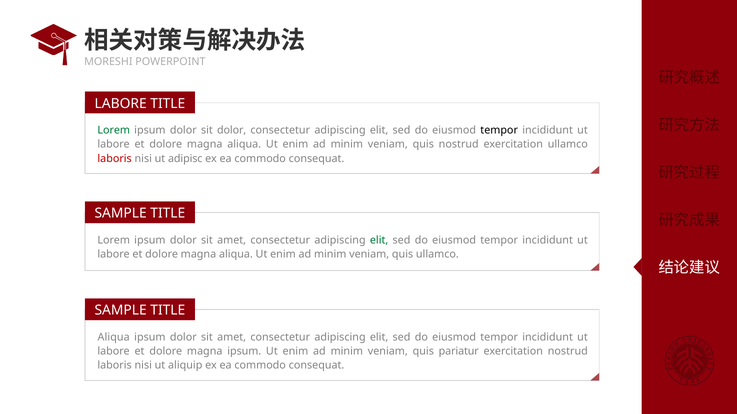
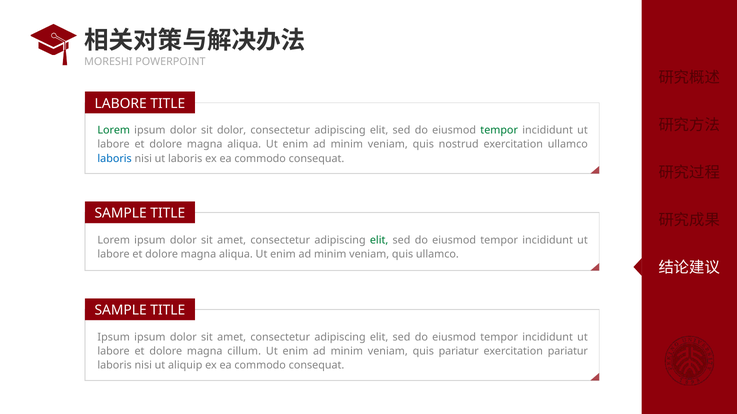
tempor at (499, 130) colour: black -> green
laboris at (115, 159) colour: red -> blue
ut adipisc: adipisc -> laboris
Aliqua at (114, 338): Aliqua -> Ipsum
magna ipsum: ipsum -> cillum
exercitation nostrud: nostrud -> pariatur
